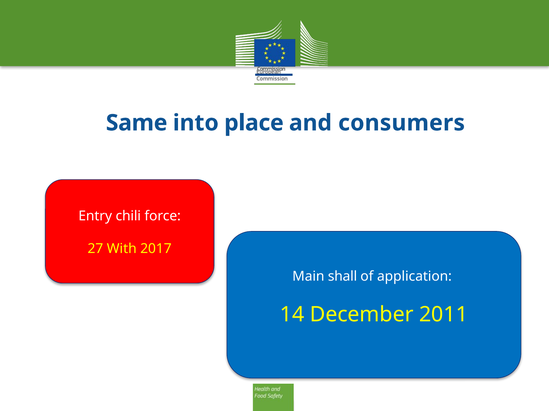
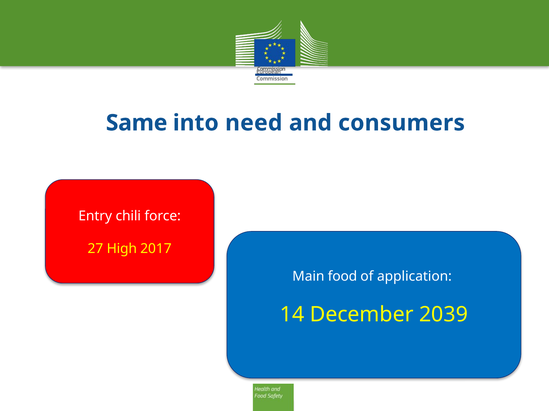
place: place -> need
With: With -> High
shall: shall -> food
2011: 2011 -> 2039
